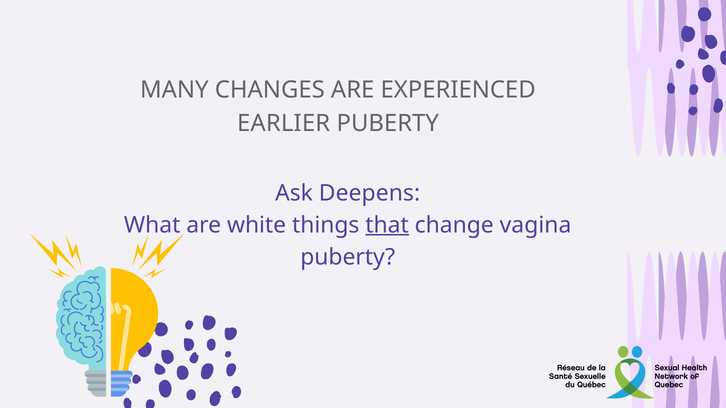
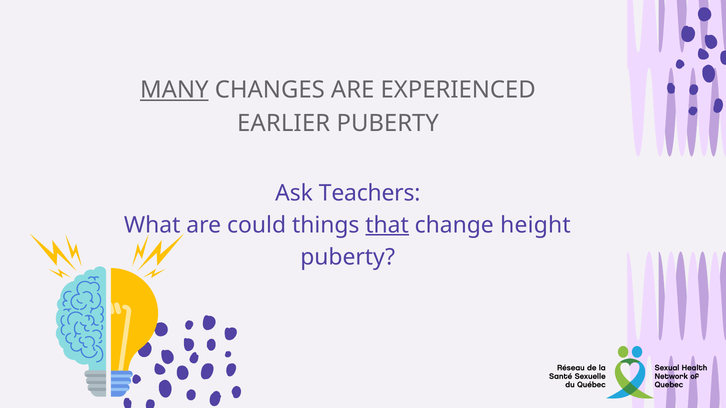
MANY underline: none -> present
Deepens: Deepens -> Teachers
white: white -> could
vagina: vagina -> height
